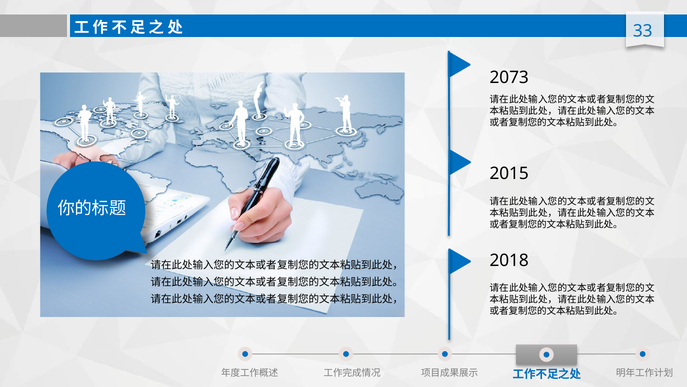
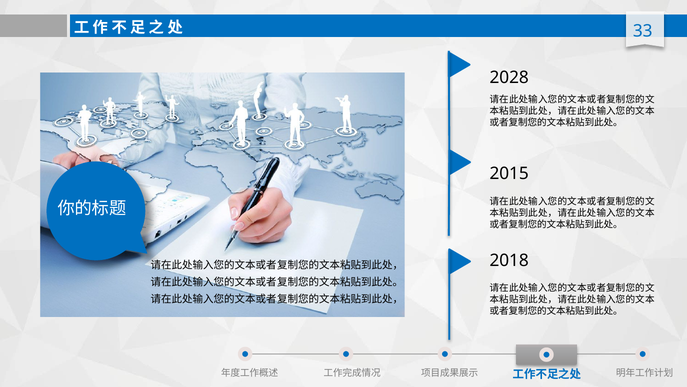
2073: 2073 -> 2028
